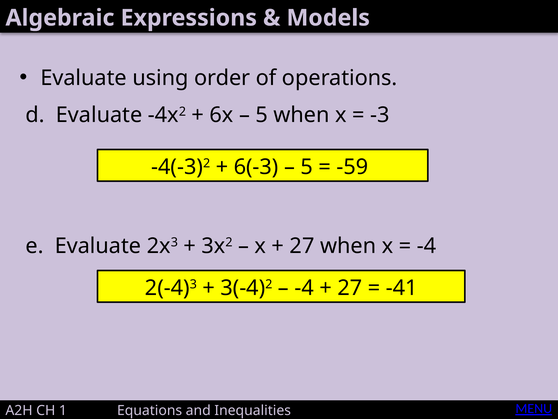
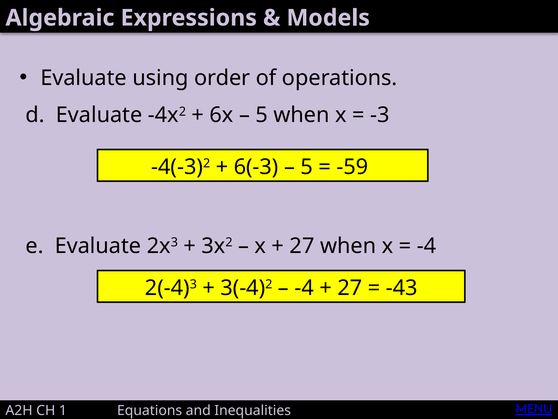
-41: -41 -> -43
